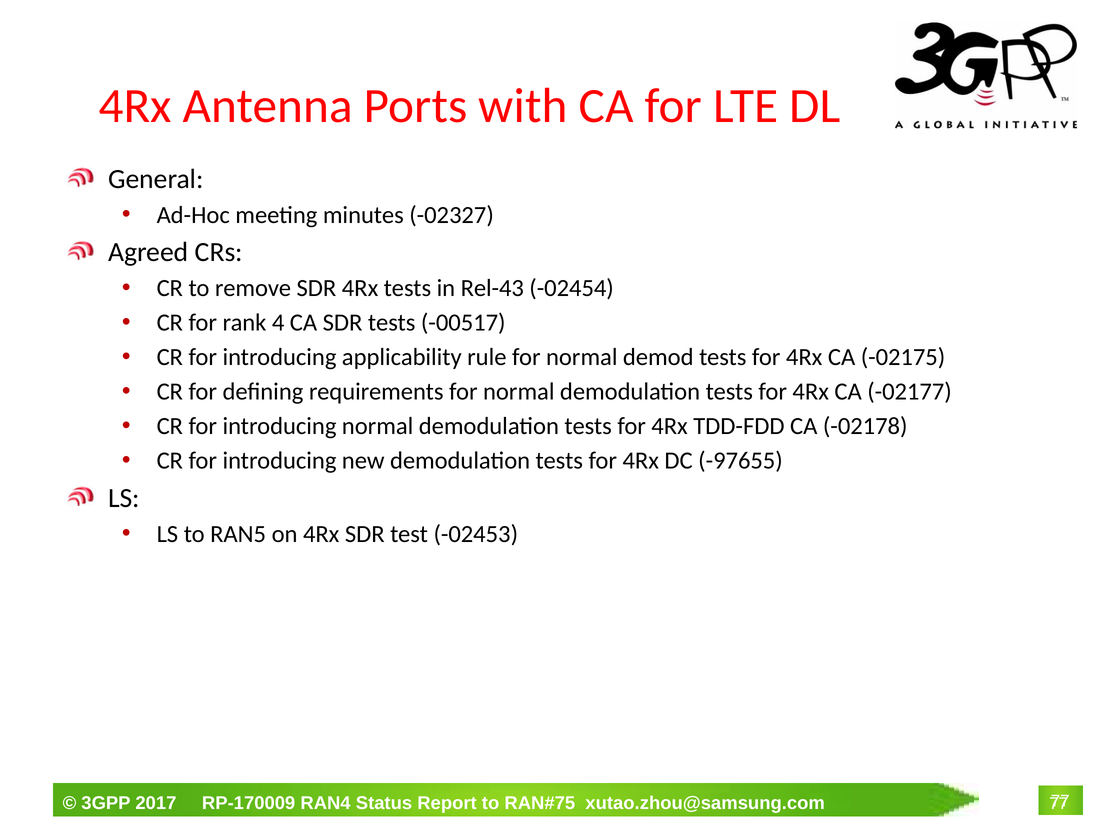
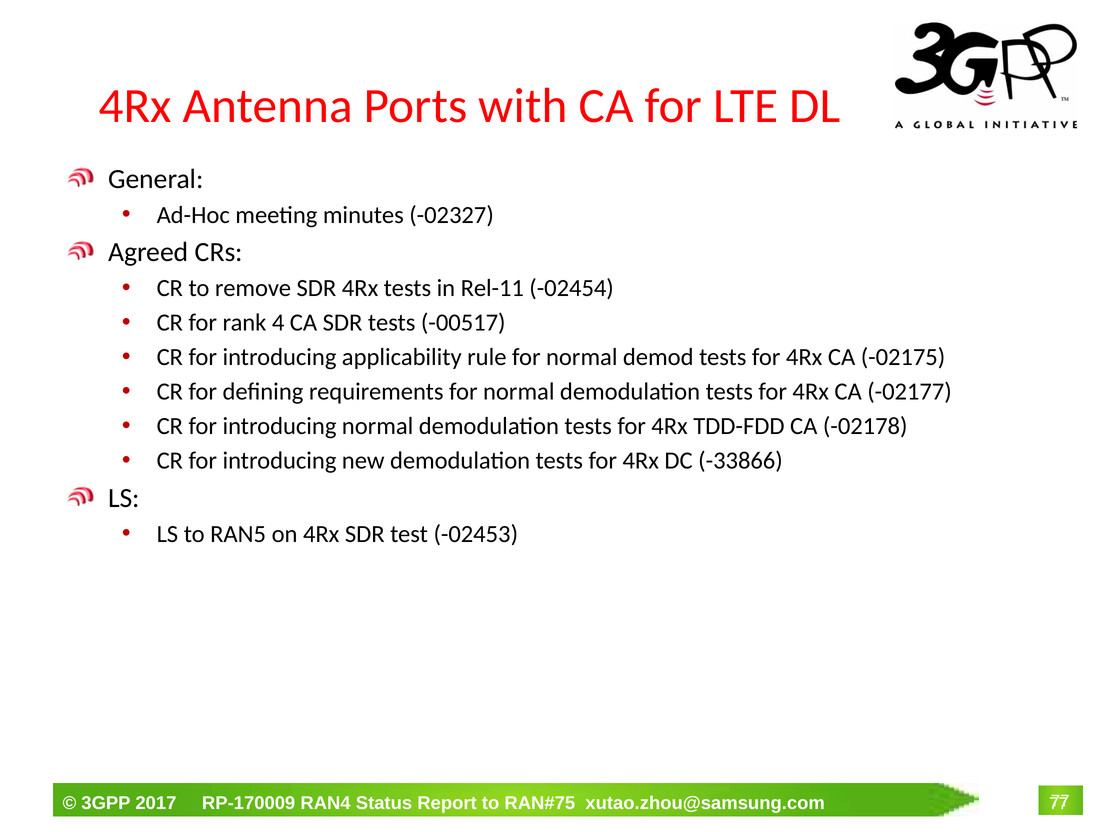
Rel-43: Rel-43 -> Rel-11
-97655: -97655 -> -33866
